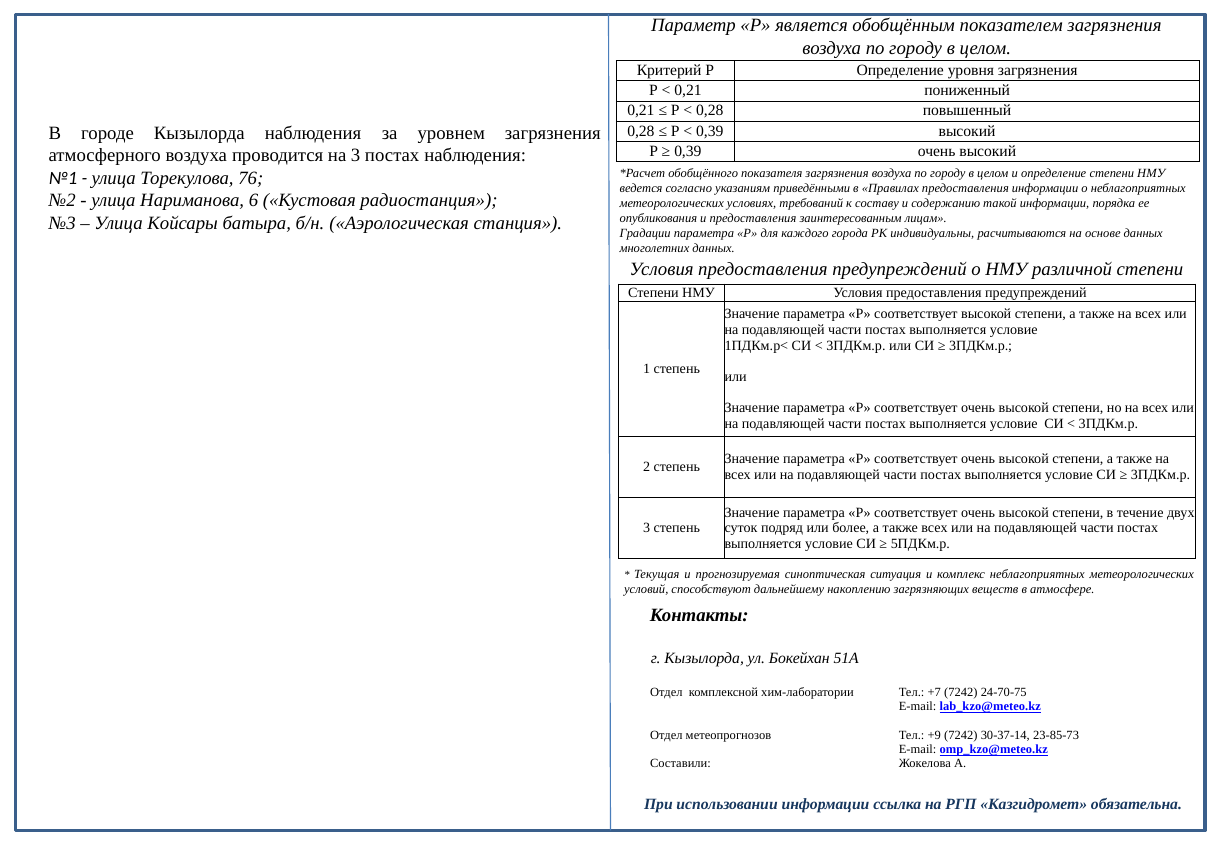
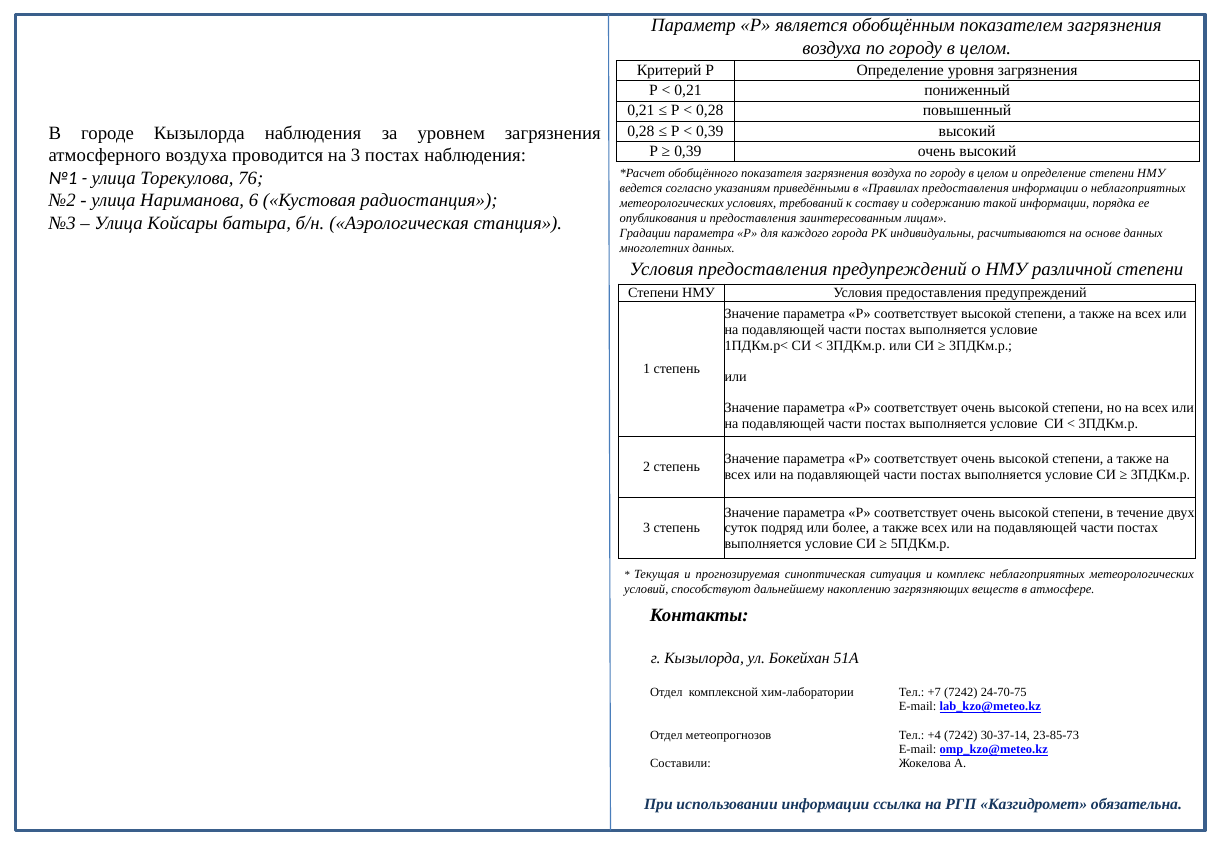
+9: +9 -> +4
